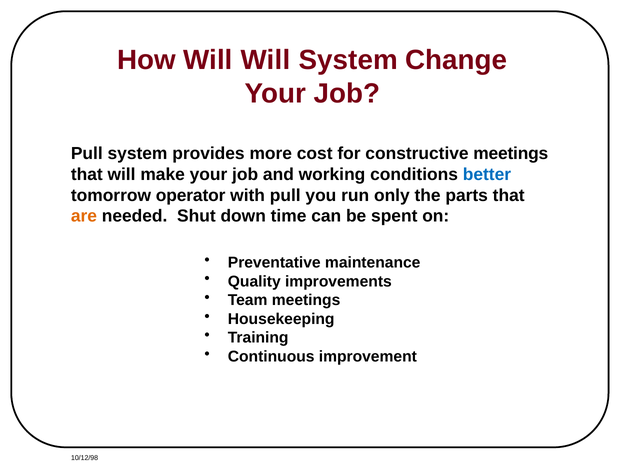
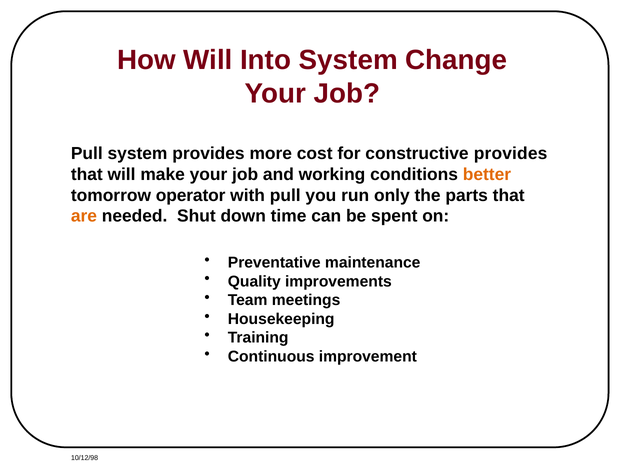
Will Will: Will -> Into
constructive meetings: meetings -> provides
better colour: blue -> orange
